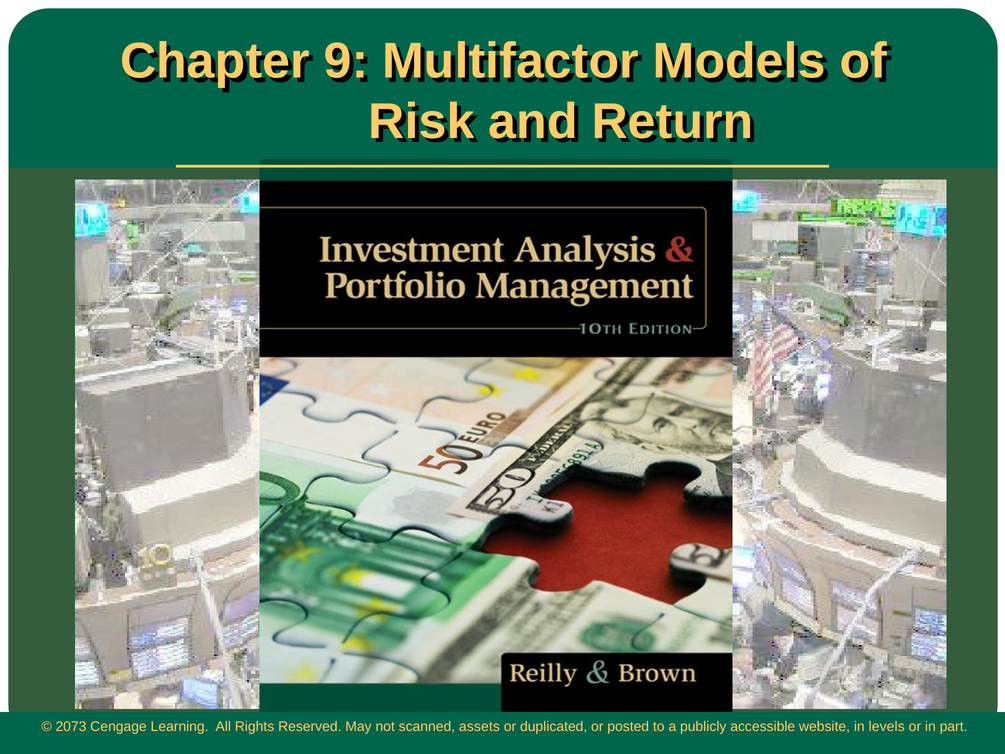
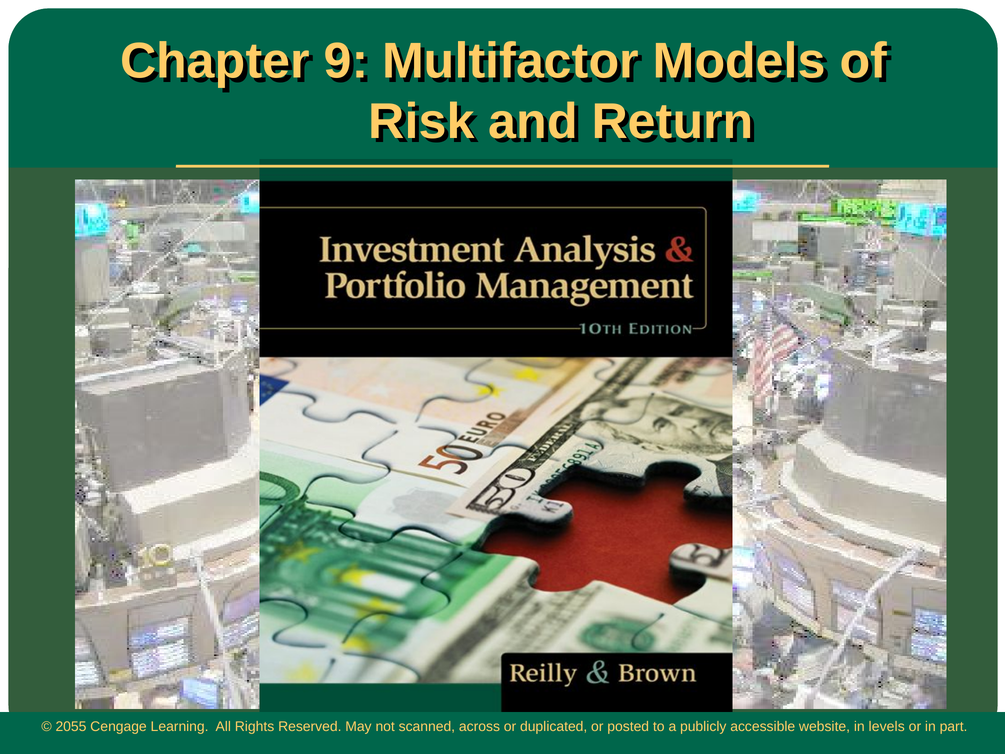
2073: 2073 -> 2055
assets: assets -> across
